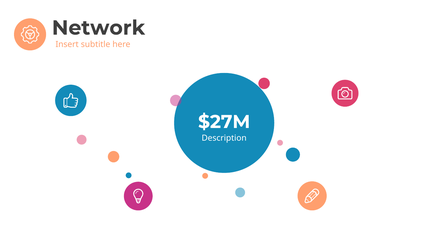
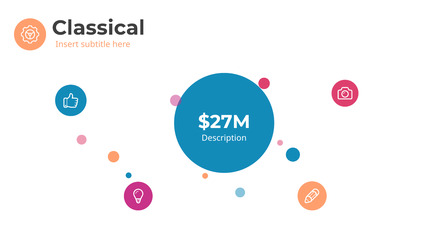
Network: Network -> Classical
